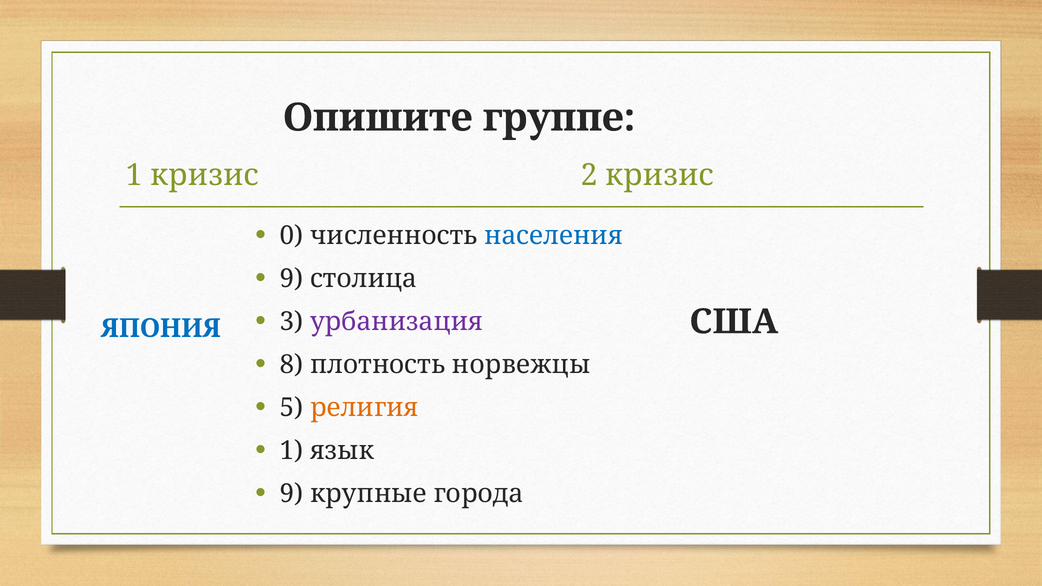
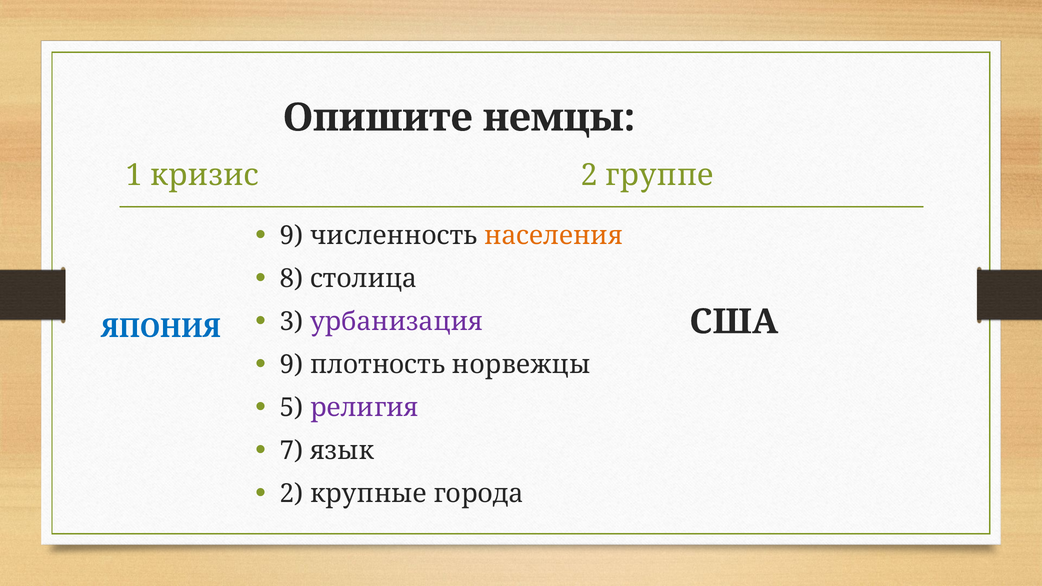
группе: группе -> немцы
2 кризис: кризис -> группе
0 at (291, 236): 0 -> 9
населения colour: blue -> orange
9 at (291, 279): 9 -> 8
8 at (291, 365): 8 -> 9
религия colour: orange -> purple
1 at (291, 451): 1 -> 7
9 at (291, 494): 9 -> 2
